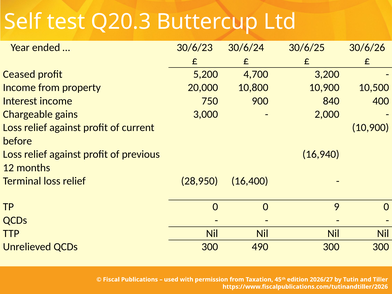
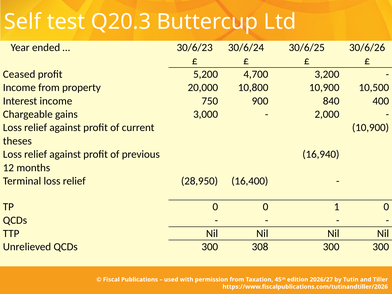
before: before -> theses
9: 9 -> 1
490: 490 -> 308
